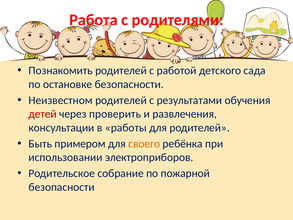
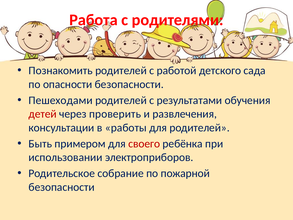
остановке: остановке -> опасности
Неизвестном: Неизвестном -> Пешеходами
своего colour: orange -> red
